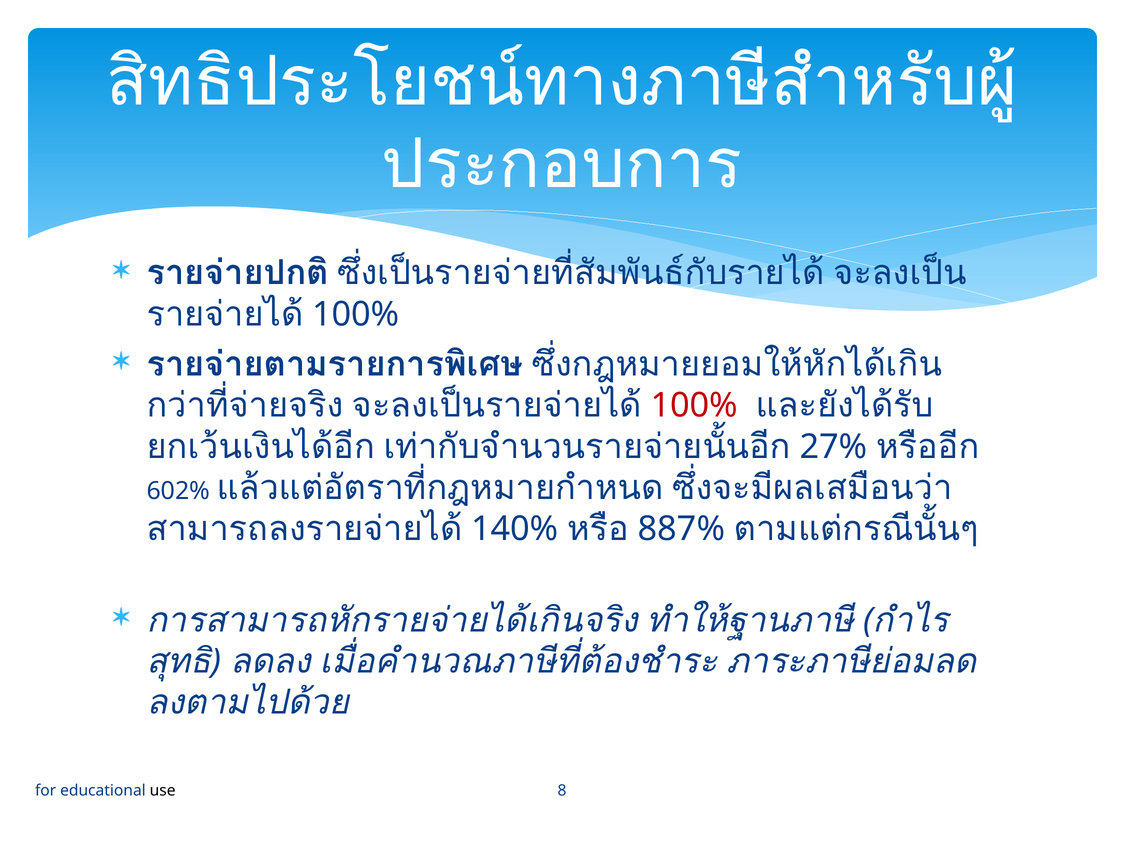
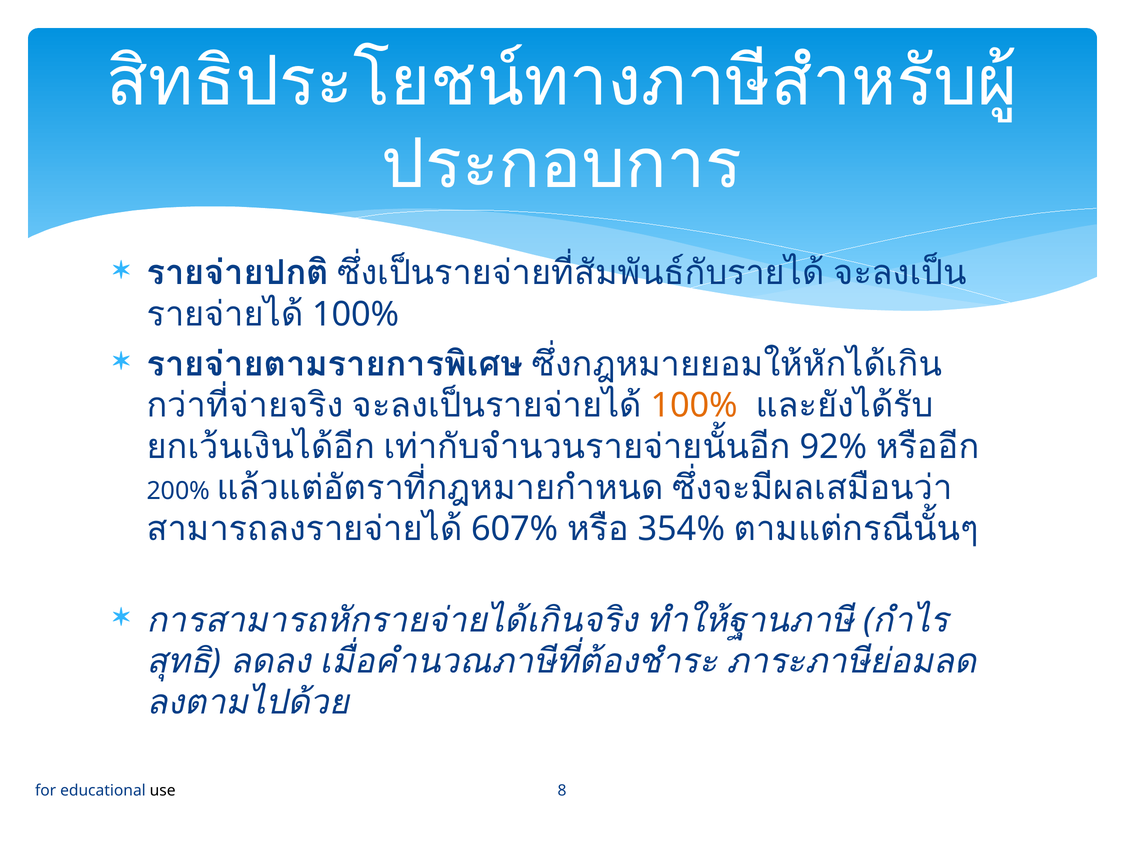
100% at (694, 405) colour: red -> orange
27%: 27% -> 92%
602%: 602% -> 200%
140%: 140% -> 607%
887%: 887% -> 354%
